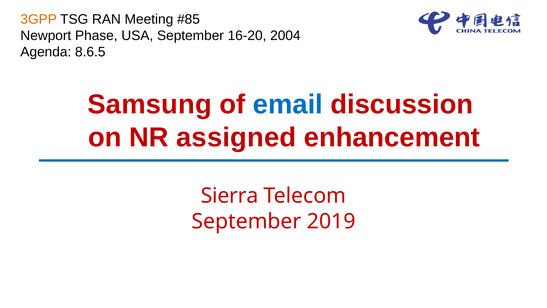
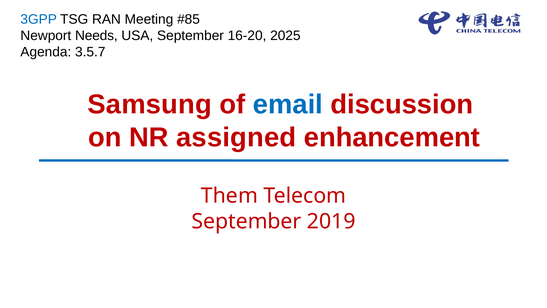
3GPP colour: orange -> blue
Phase: Phase -> Needs
2004: 2004 -> 2025
8.6.5: 8.6.5 -> 3.5.7
Sierra: Sierra -> Them
